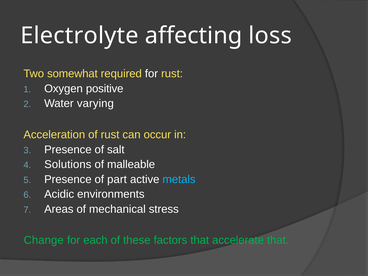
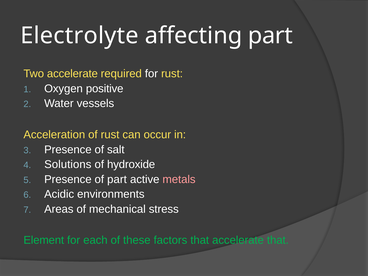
affecting loss: loss -> part
Two somewhat: somewhat -> accelerate
varying: varying -> vessels
malleable: malleable -> hydroxide
metals colour: light blue -> pink
Change: Change -> Element
